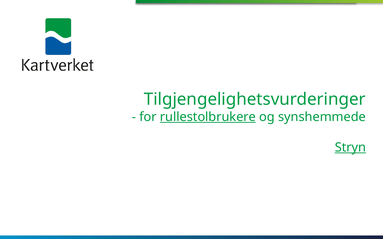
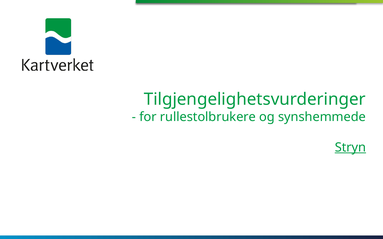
rullestolbrukere underline: present -> none
